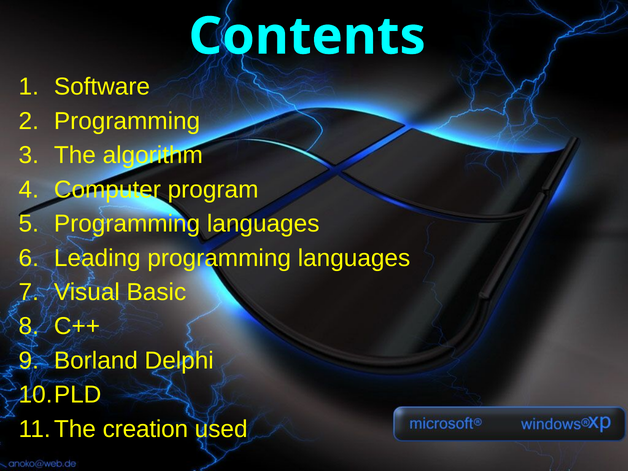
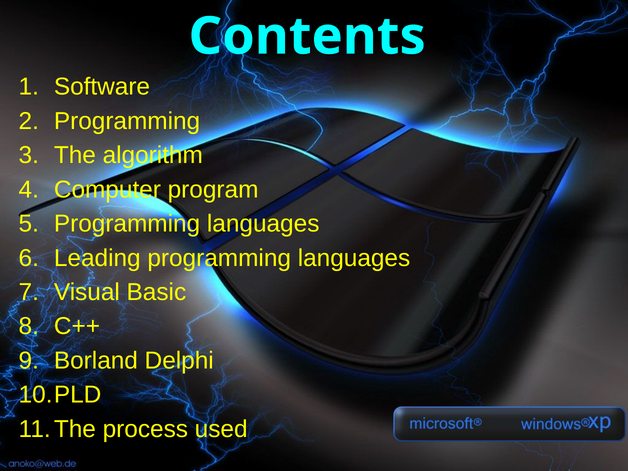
creation: creation -> process
